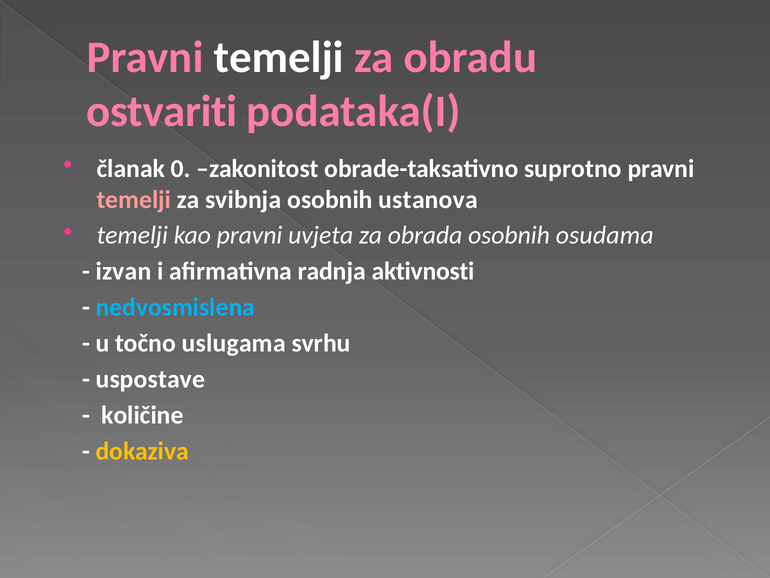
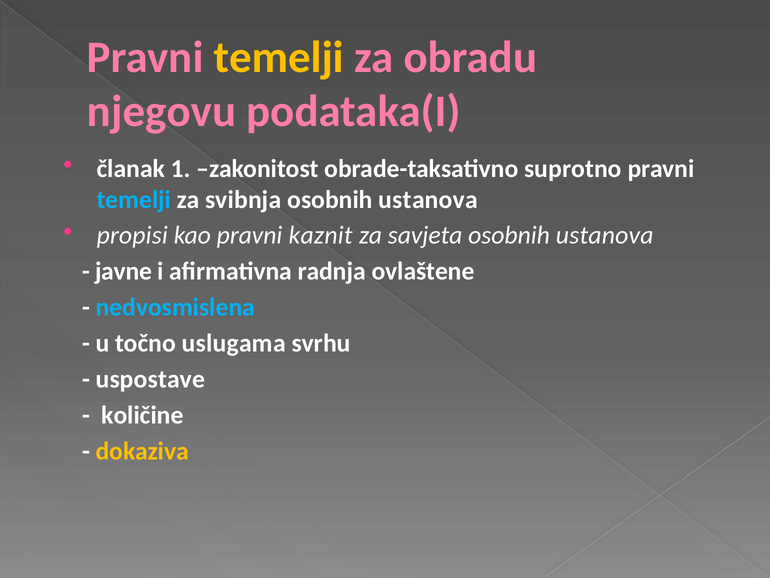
temelji at (279, 58) colour: white -> yellow
ostvariti: ostvariti -> njegovu
0: 0 -> 1
temelji at (134, 199) colour: pink -> light blue
temelji at (132, 235): temelji -> propisi
uvjeta: uvjeta -> kaznit
obrada: obrada -> savjeta
osudama at (605, 235): osudama -> ustanova
izvan: izvan -> javne
aktivnosti: aktivnosti -> ovlaštene
